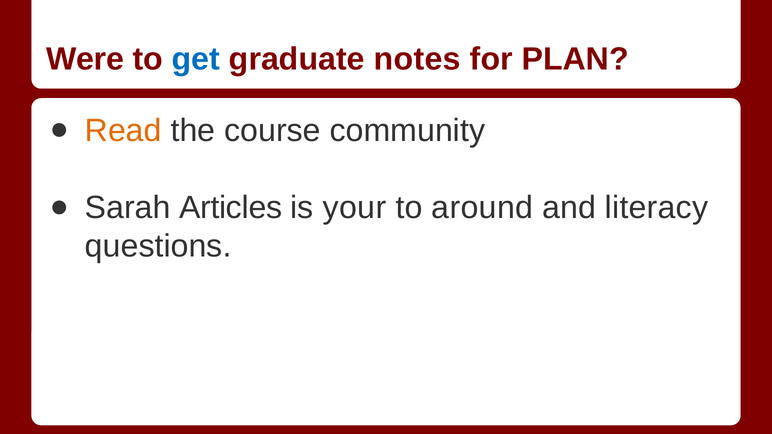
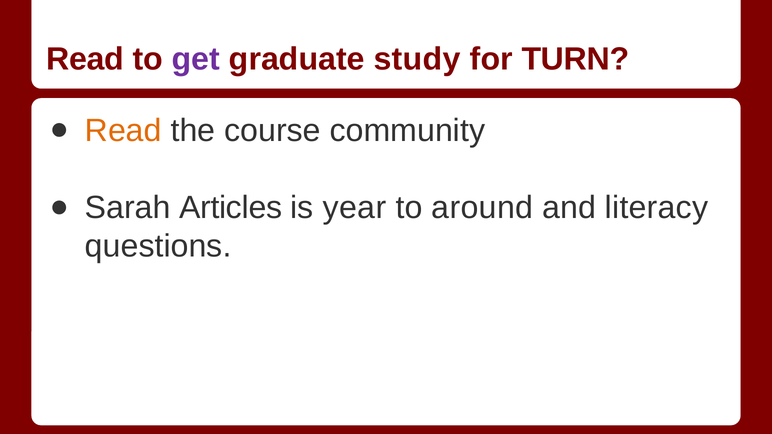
Were at (85, 59): Were -> Read
get colour: blue -> purple
notes: notes -> study
PLAN: PLAN -> TURN
your: your -> year
